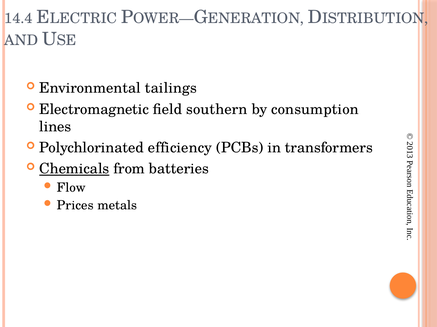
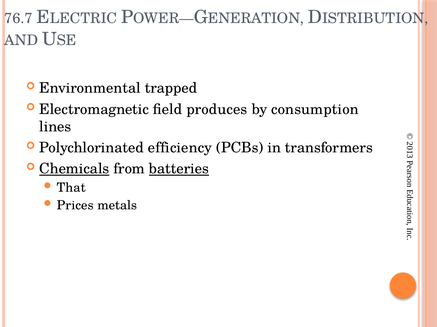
14.4: 14.4 -> 76.7
tailings: tailings -> trapped
southern: southern -> produces
batteries underline: none -> present
Flow: Flow -> That
